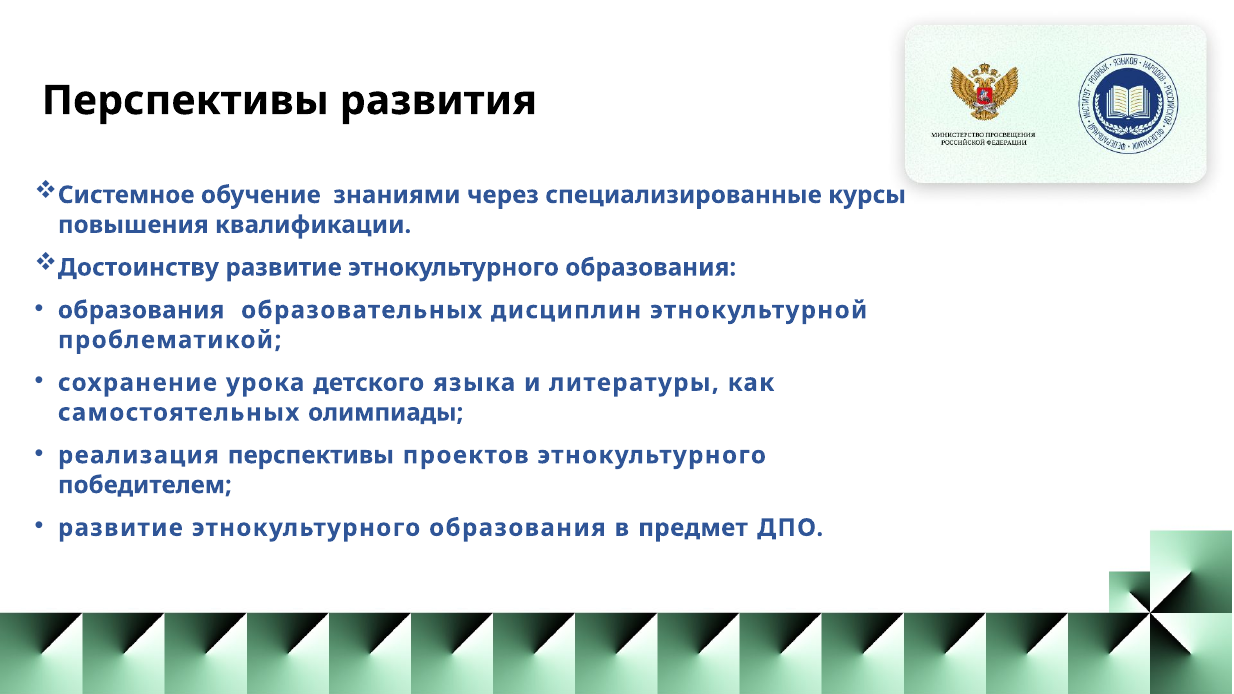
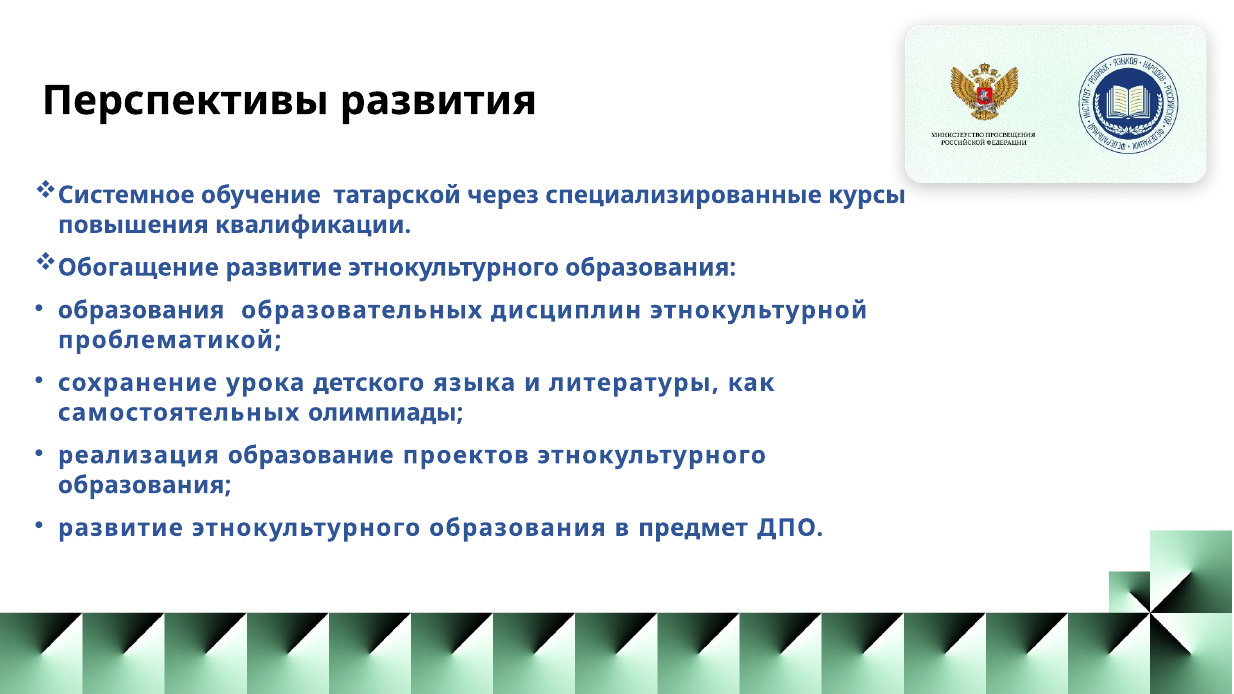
знаниями: знаниями -> татарской
Достоинству: Достоинству -> Обогащение
реализация перспективы: перспективы -> образование
победителем at (145, 485): победителем -> образования
